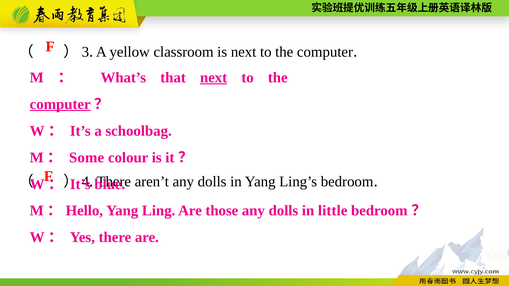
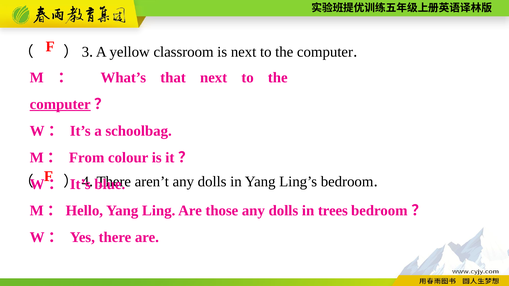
next at (214, 78) underline: present -> none
Some: Some -> From
little: little -> trees
